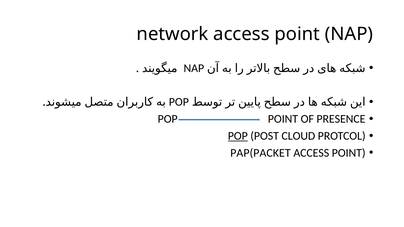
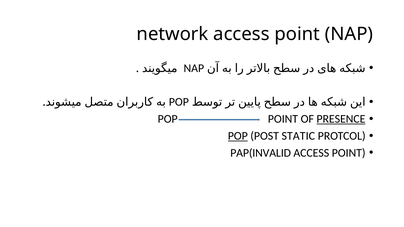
PRESENCE underline: none -> present
CLOUD: CLOUD -> STATIC
PAP(PACKET: PAP(PACKET -> PAP(INVALID
